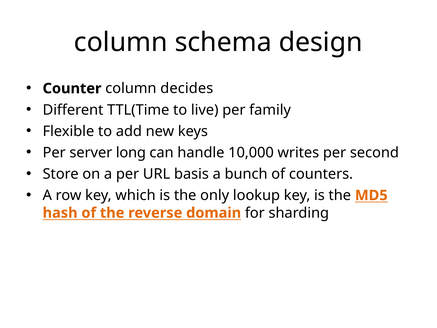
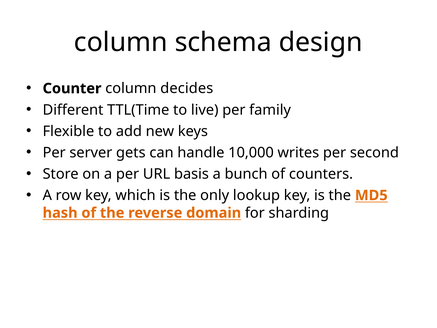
long: long -> gets
